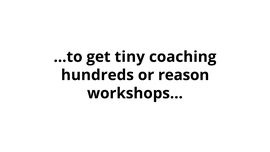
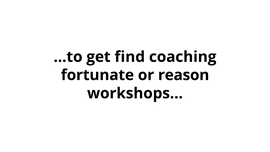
tiny: tiny -> find
hundreds: hundreds -> fortunate
